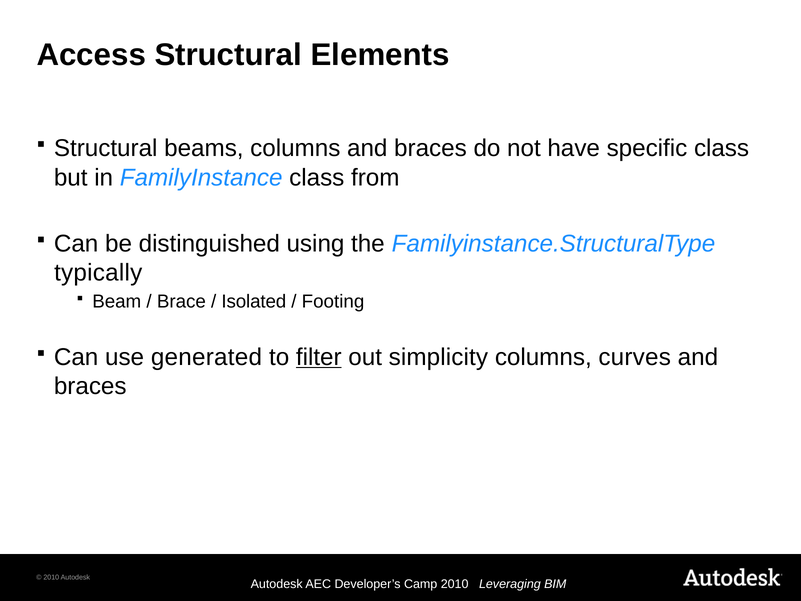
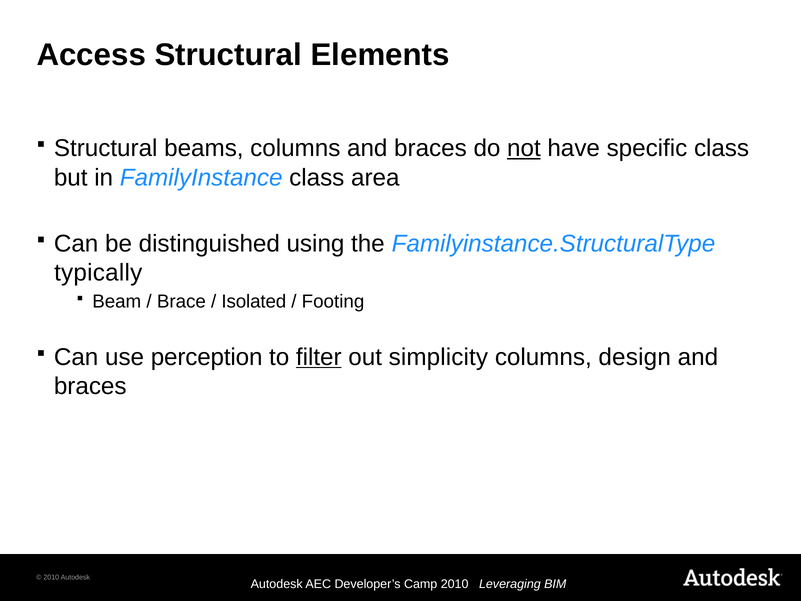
not underline: none -> present
from: from -> area
generated: generated -> perception
curves: curves -> design
